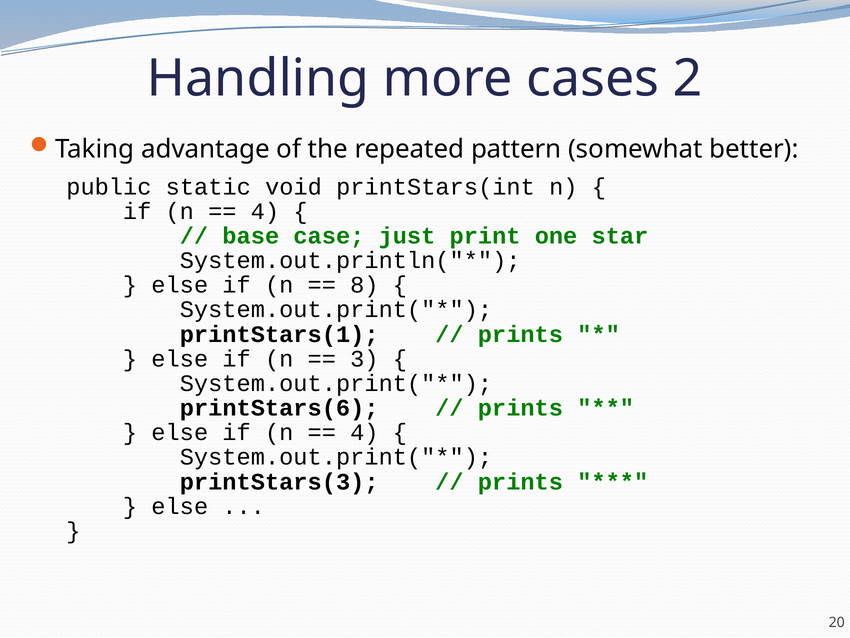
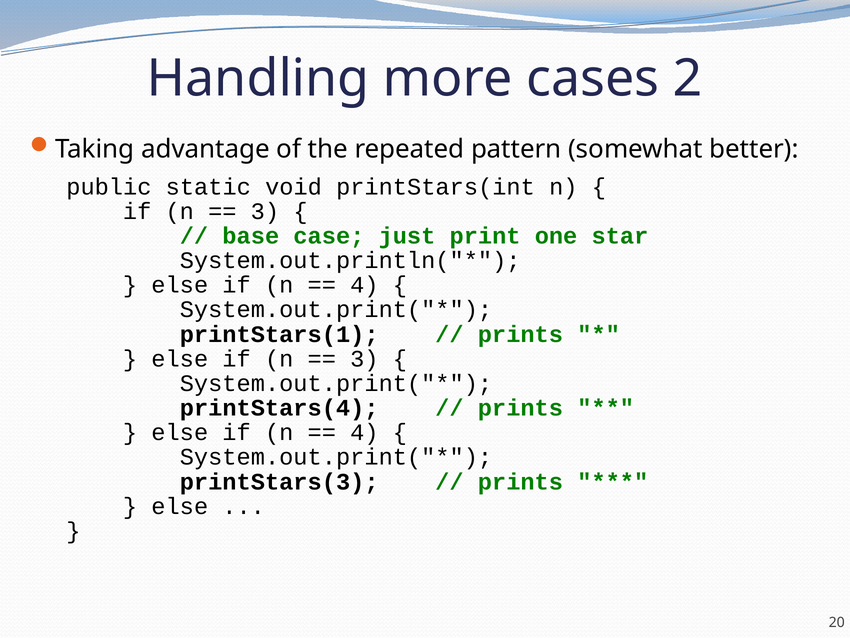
4 at (265, 211): 4 -> 3
8 at (364, 285): 8 -> 4
printStars(6: printStars(6 -> printStars(4
